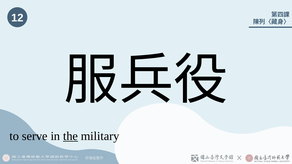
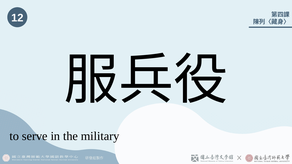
the underline: present -> none
